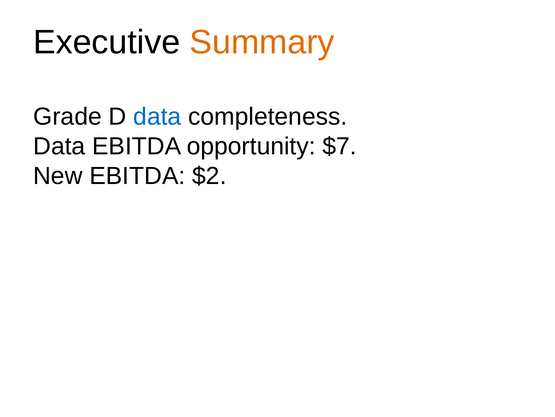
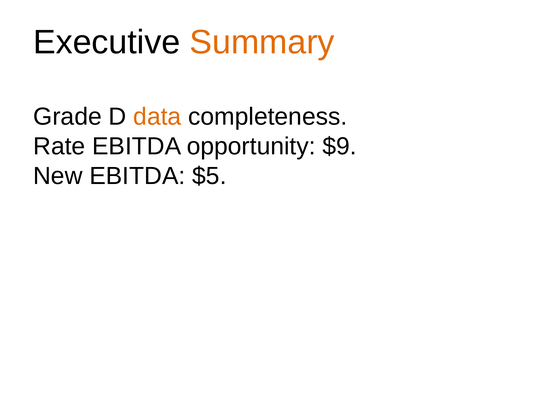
data at (157, 116) colour: blue -> orange
Data at (59, 146): Data -> Rate
$7: $7 -> $9
$2: $2 -> $5
